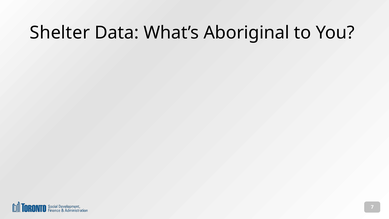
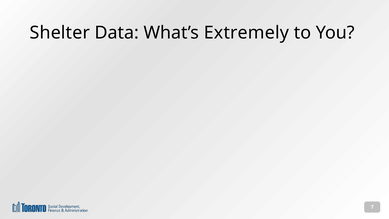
Aboriginal: Aboriginal -> Extremely
